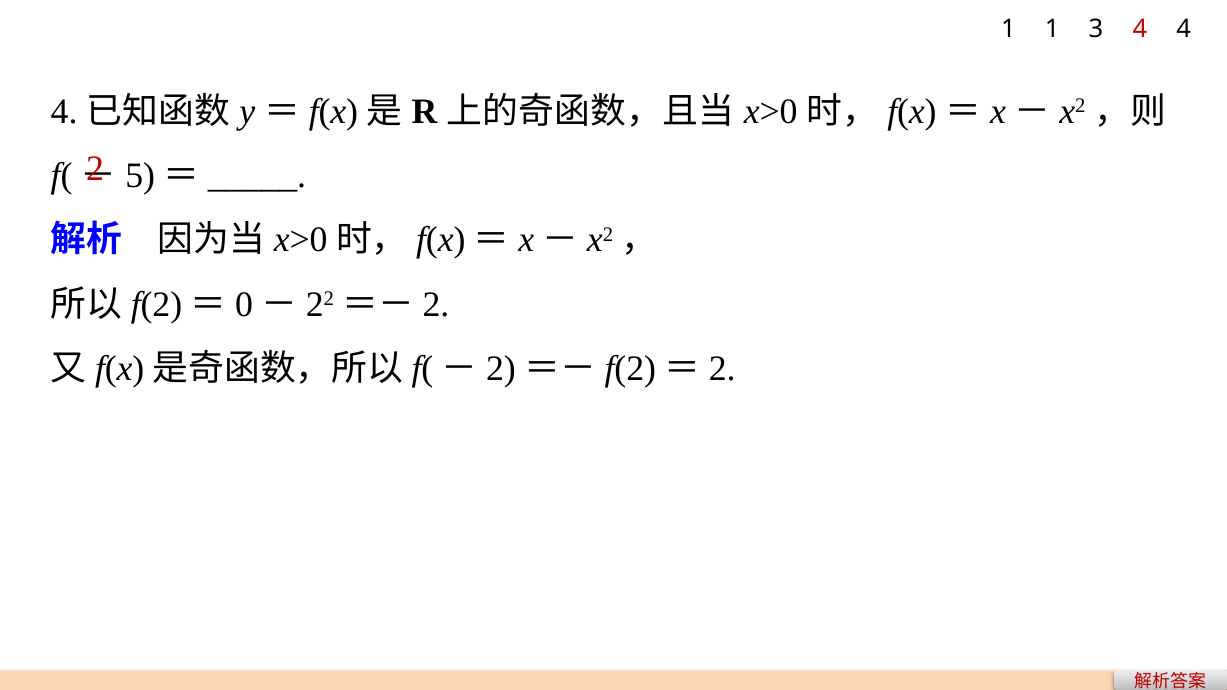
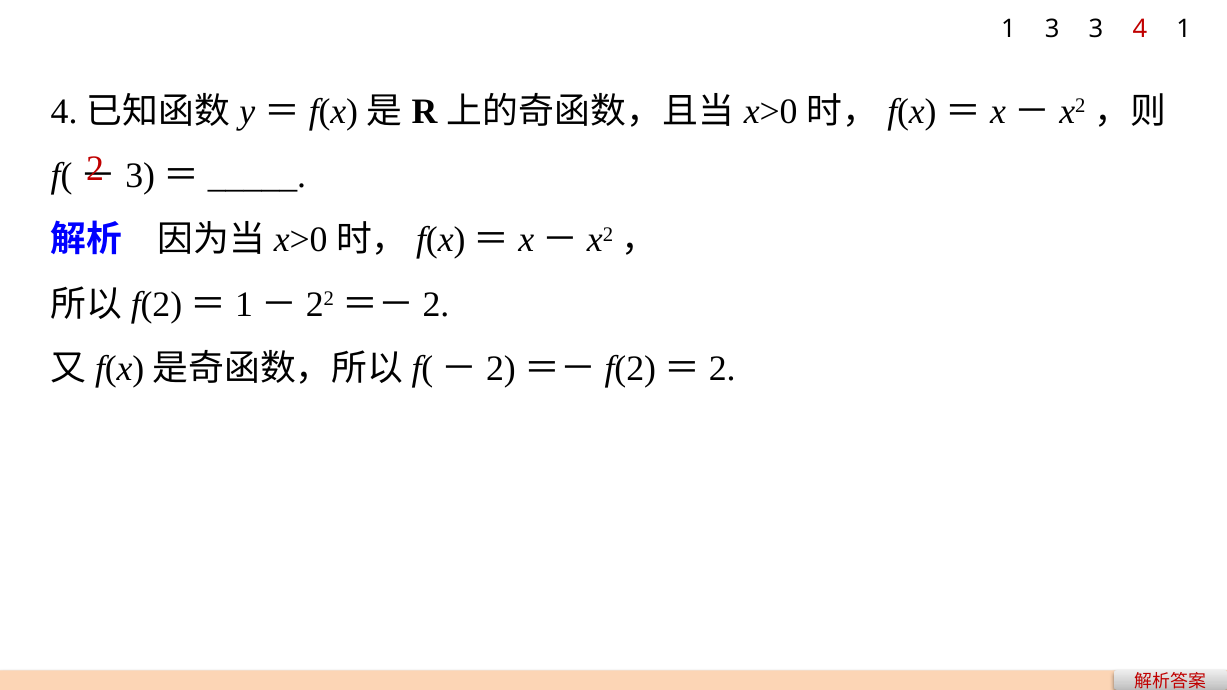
1 1: 1 -> 3
3 4 4: 4 -> 1
5 at (140, 176): 5 -> 3
0 at (244, 305): 0 -> 1
